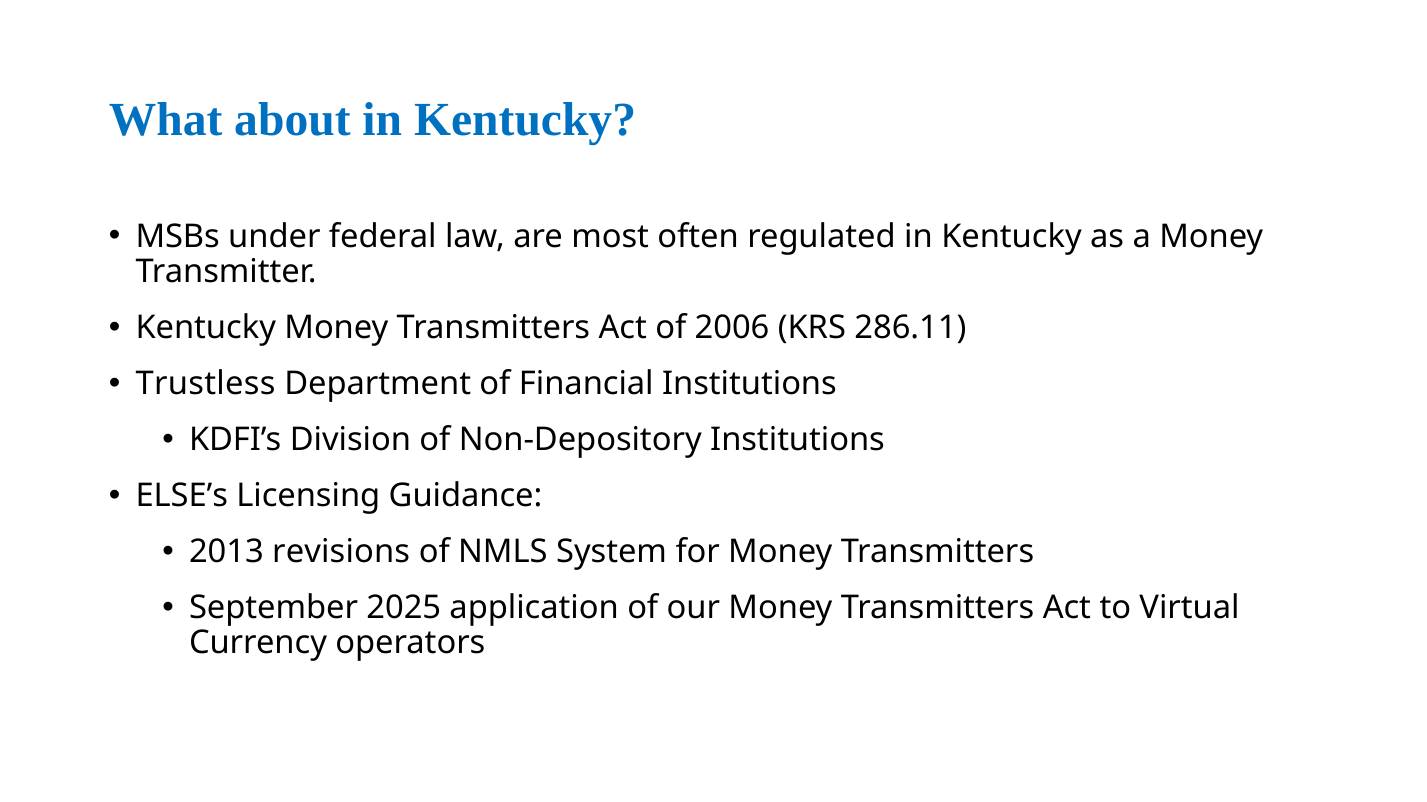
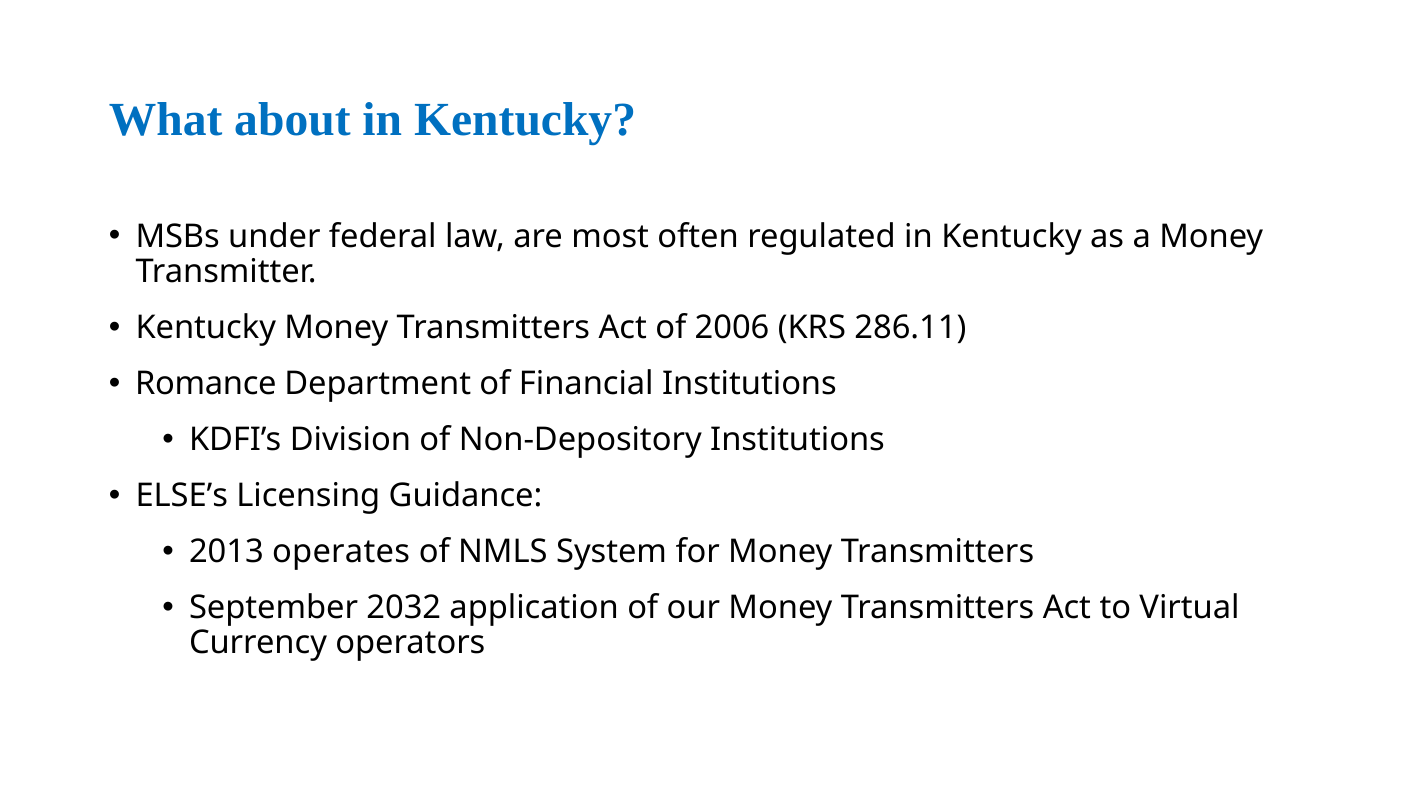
Trustless: Trustless -> Romance
revisions: revisions -> operates
2025: 2025 -> 2032
